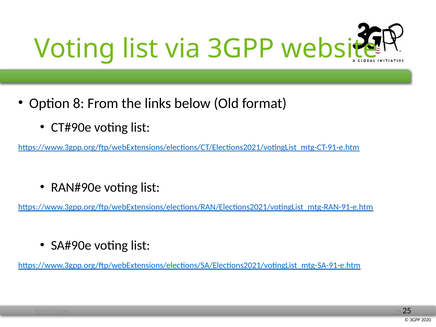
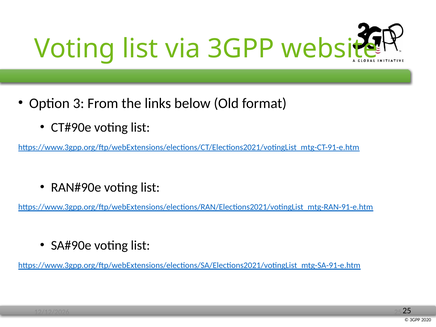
8: 8 -> 3
